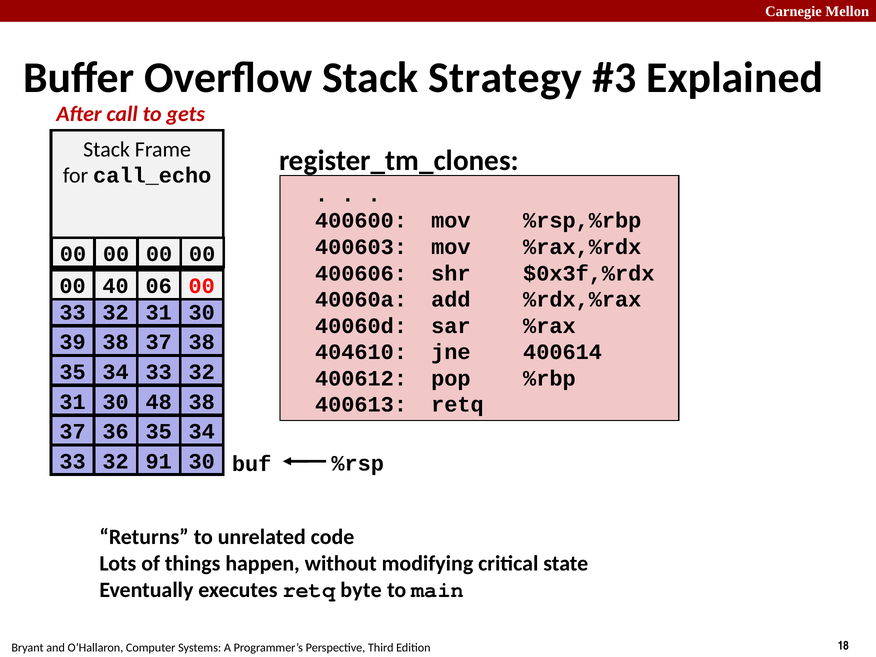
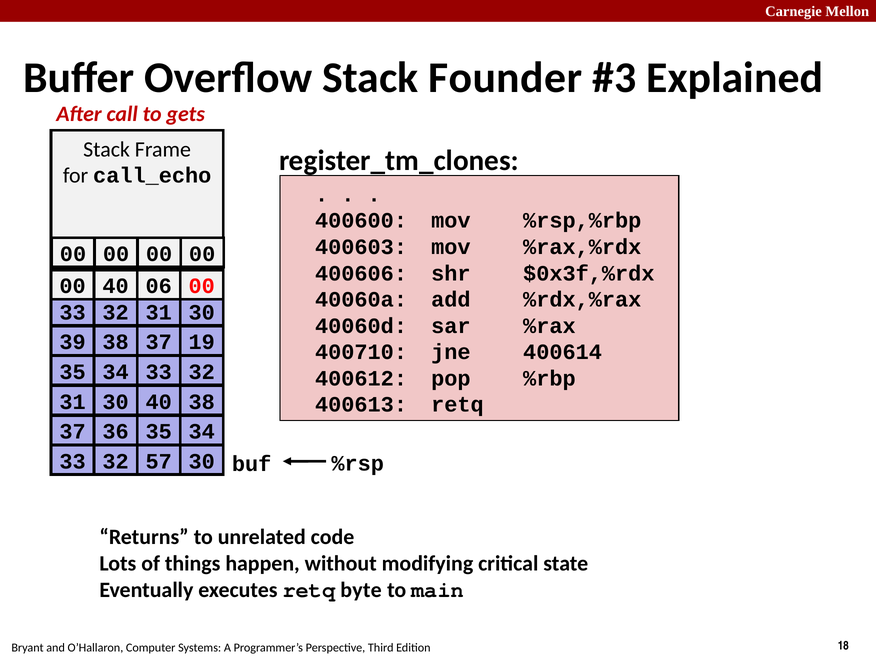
Strategy: Strategy -> Founder
37 38: 38 -> 19
404610: 404610 -> 400710
30 48: 48 -> 40
91: 91 -> 57
